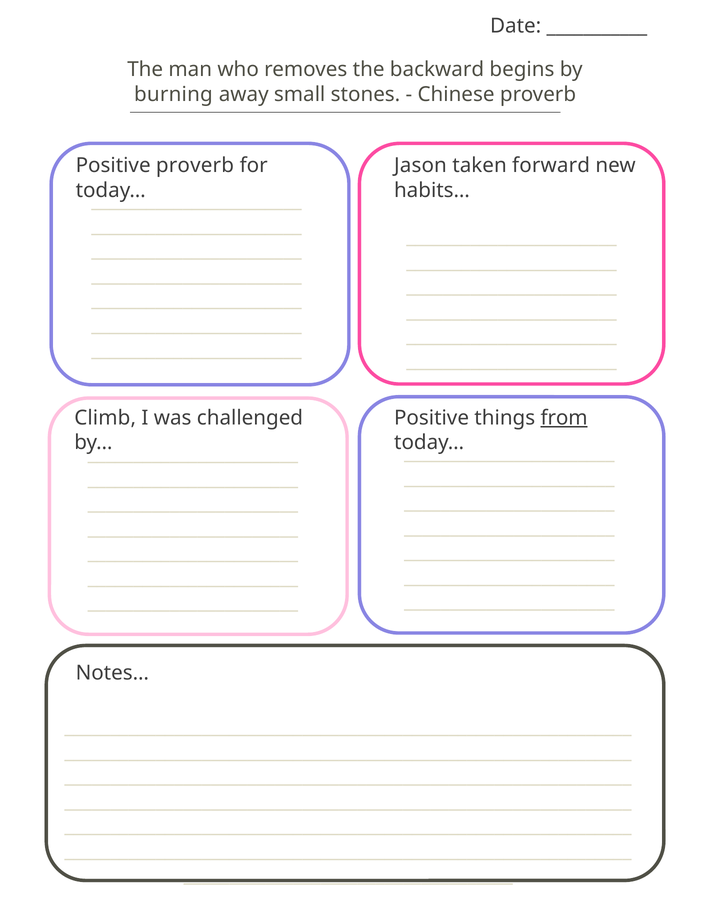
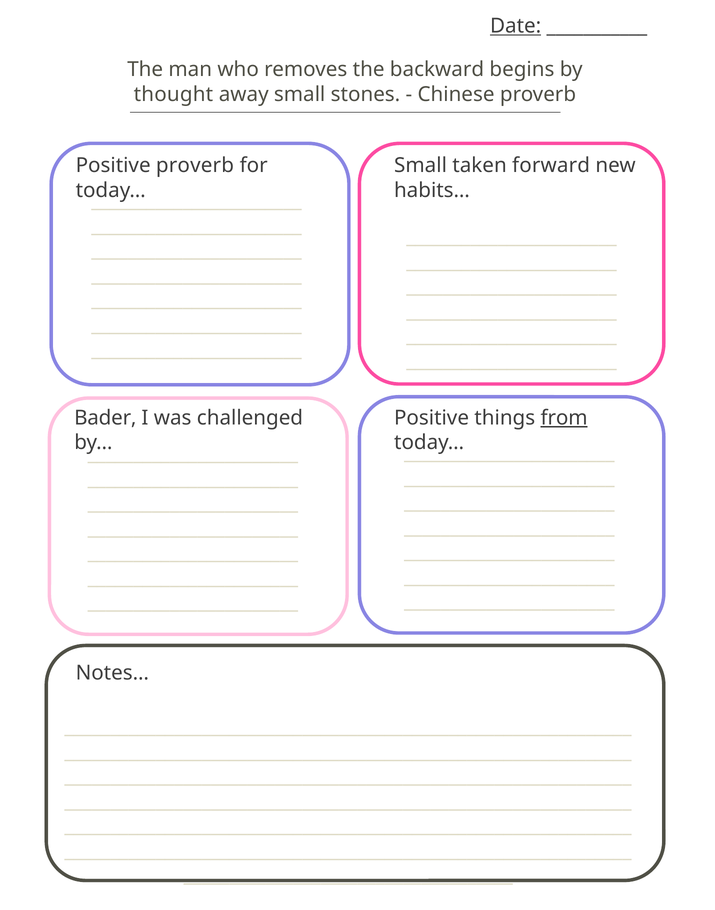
Date underline: none -> present
burning: burning -> thought
Jason at (420, 166): Jason -> Small
Climb: Climb -> Bader
